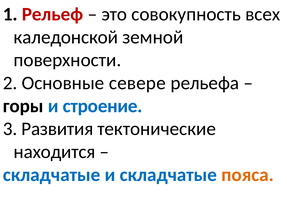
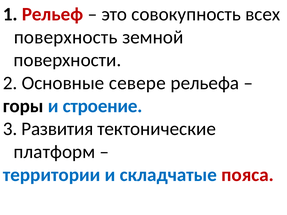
каледонской: каледонской -> поверхность
находится: находится -> платформ
складчатые at (52, 175): складчатые -> территории
пояса colour: orange -> red
